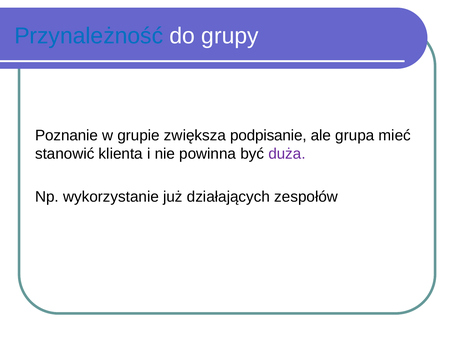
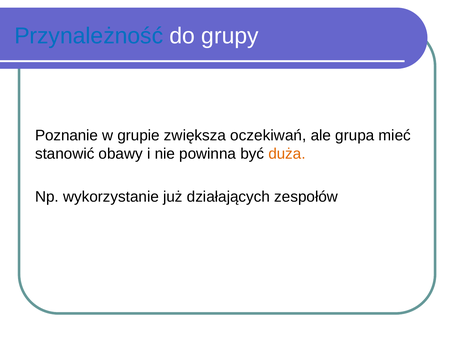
podpisanie: podpisanie -> oczekiwań
klienta: klienta -> obawy
duża colour: purple -> orange
